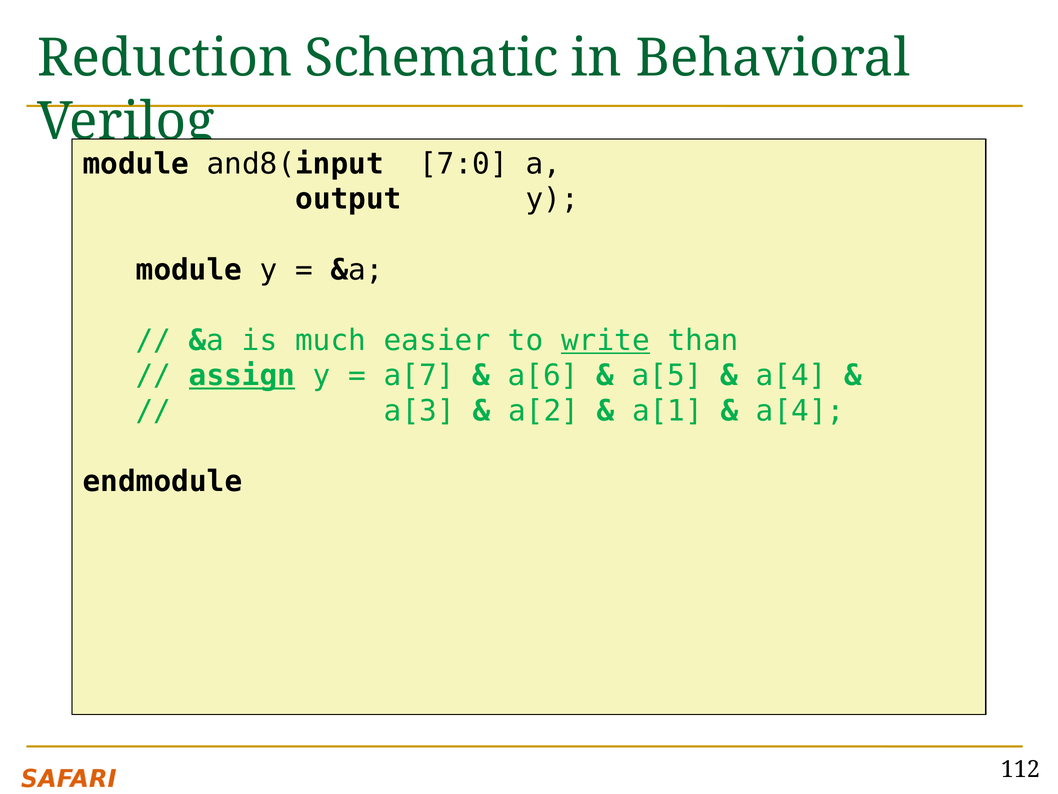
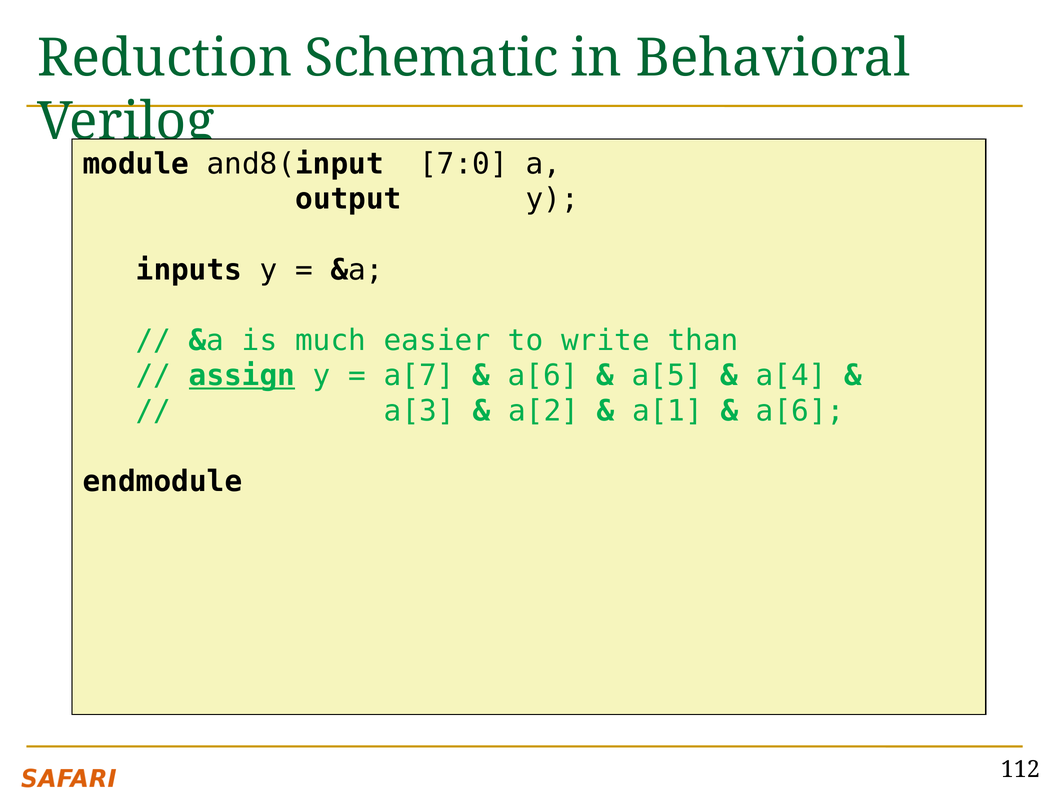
module at (189, 270): module -> inputs
write underline: present -> none
a[4 at (800, 411): a[4 -> a[6
